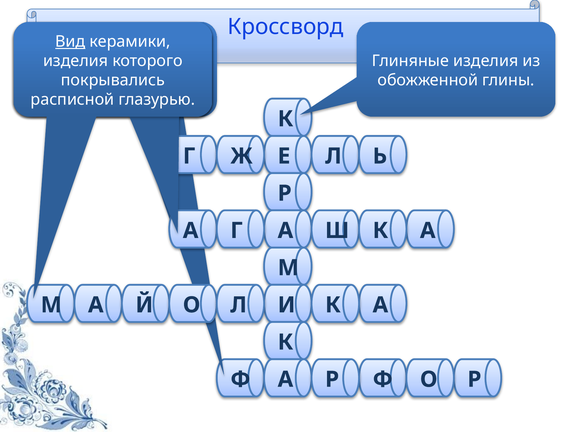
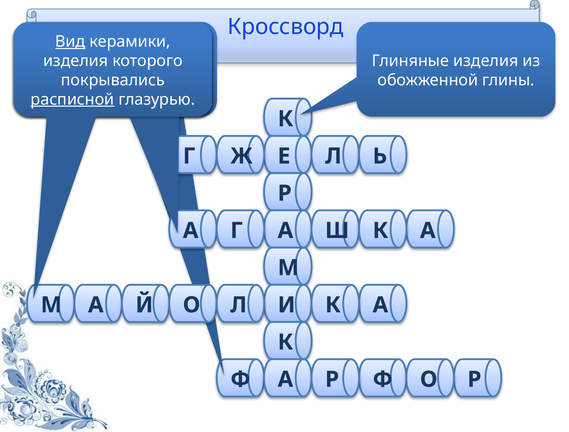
расписной underline: none -> present
